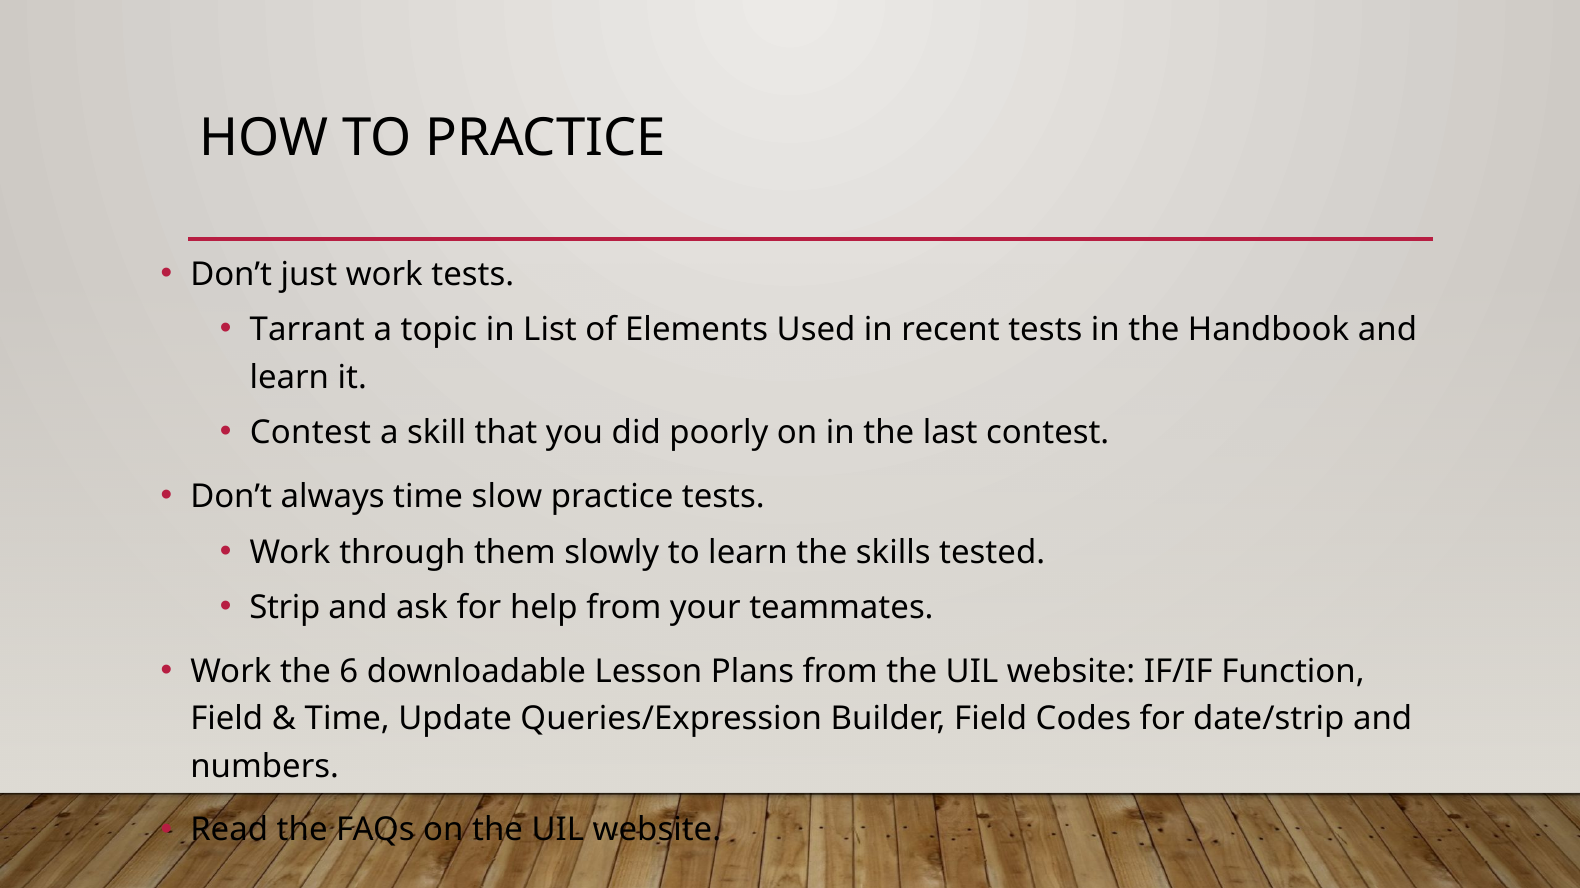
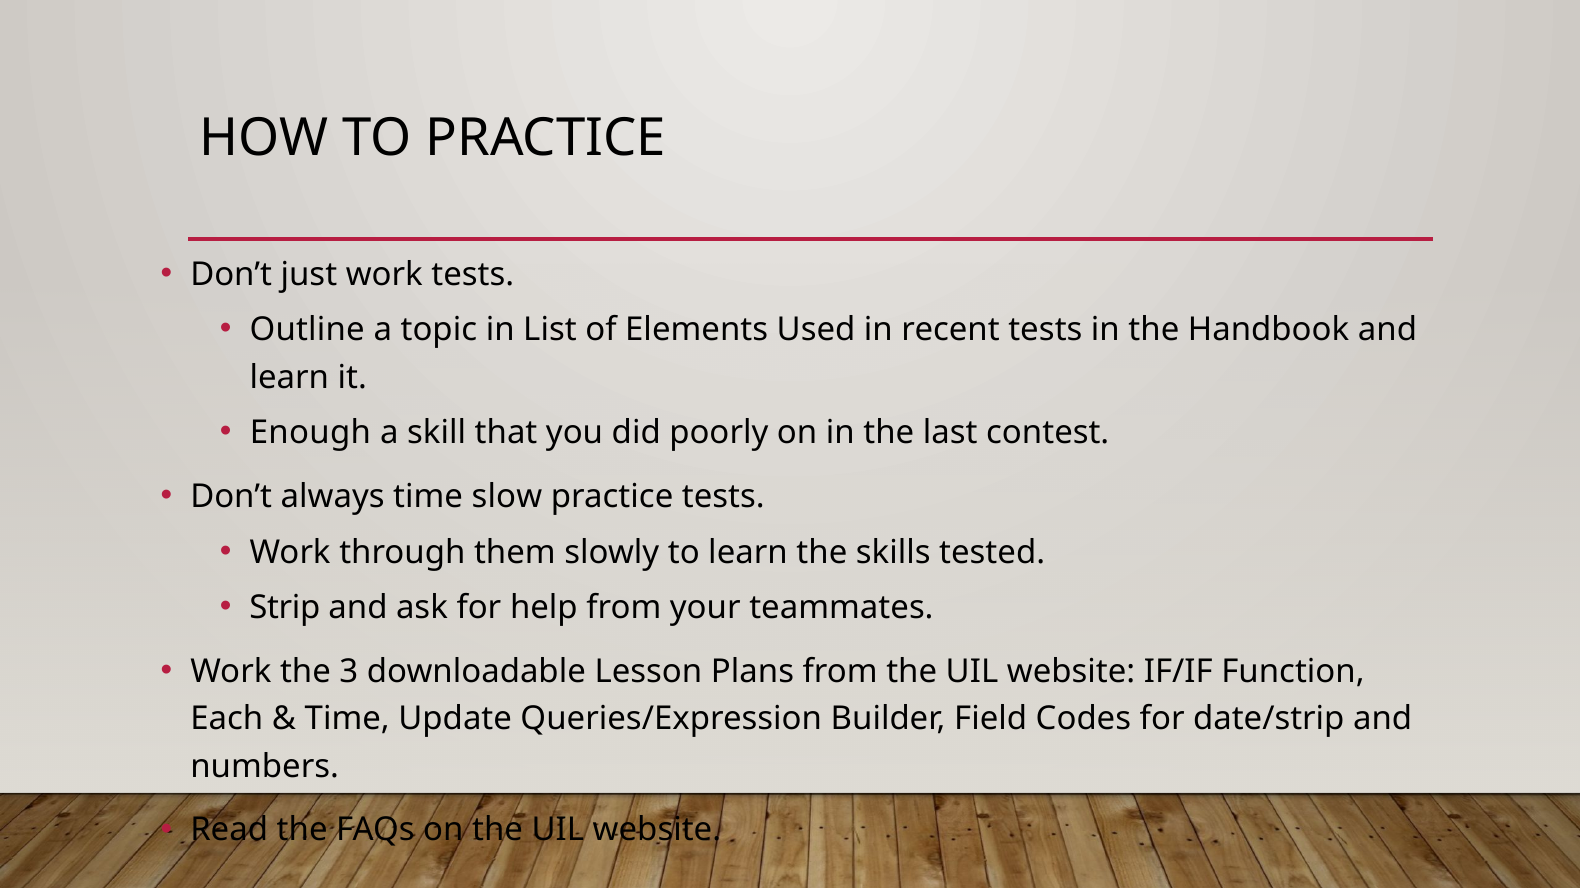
Tarrant: Tarrant -> Outline
Contest at (310, 433): Contest -> Enough
6: 6 -> 3
Field at (227, 720): Field -> Each
